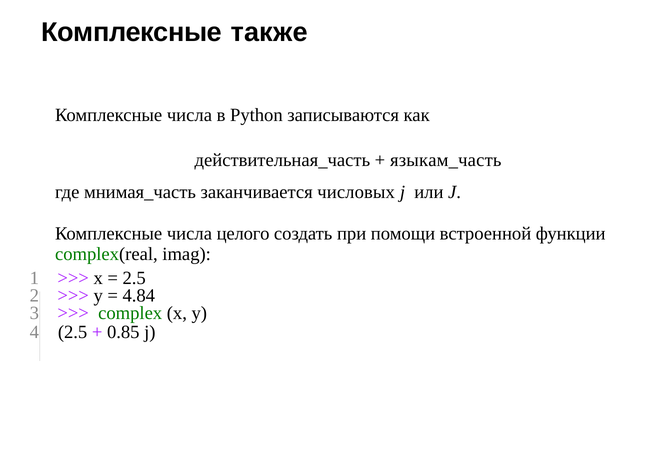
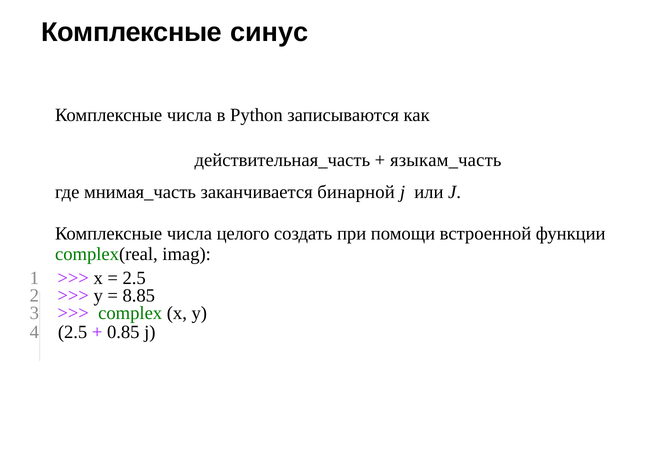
также: также -> синус
числовых: числовых -> бинарной
4.84: 4.84 -> 8.85
